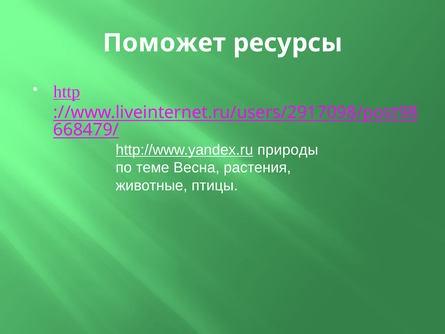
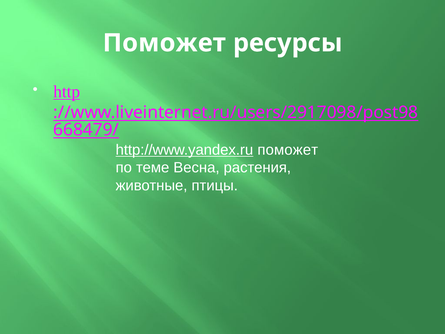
http://www.yandex.ru природы: природы -> поможет
